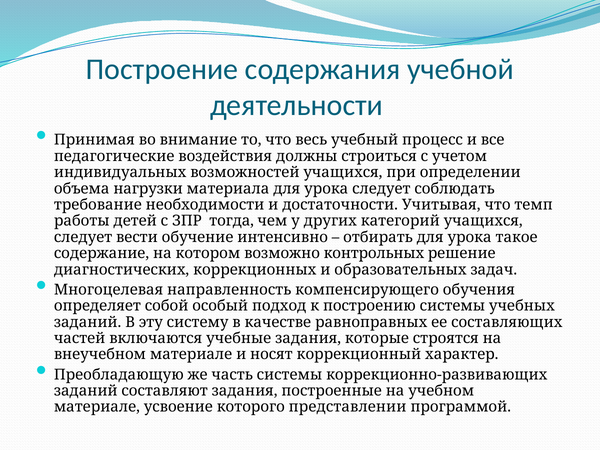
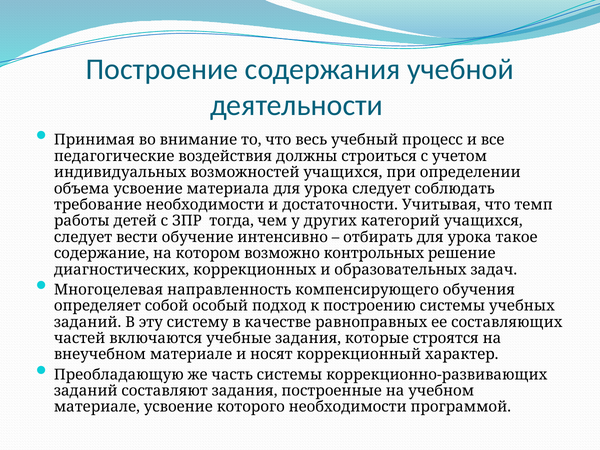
объема нагрузки: нагрузки -> усвоение
которого представлении: представлении -> необходимости
